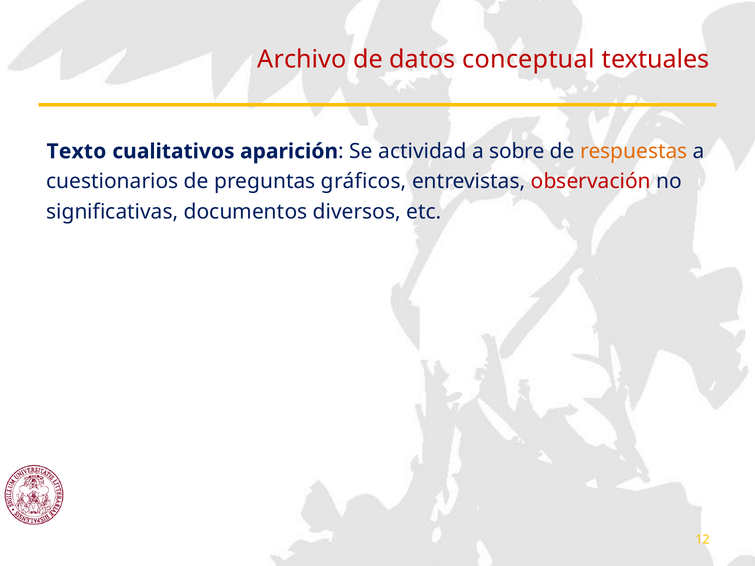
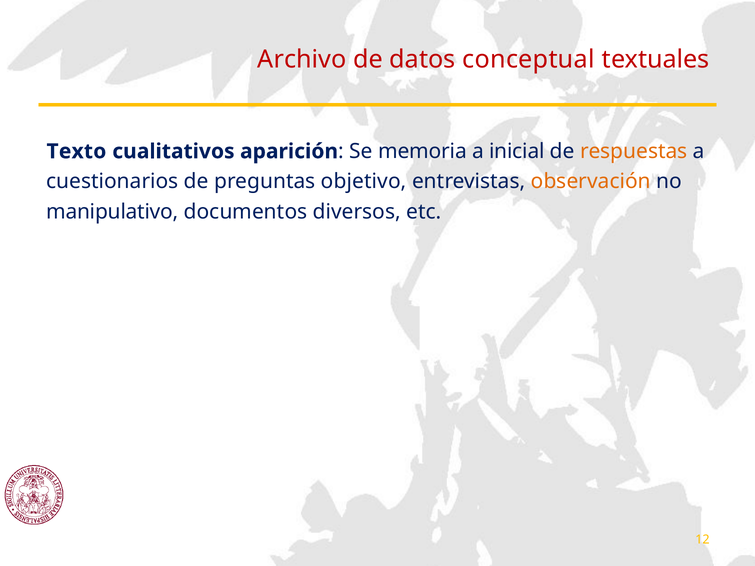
actividad: actividad -> memoria
sobre: sobre -> inicial
gráficos: gráficos -> objetivo
observación colour: red -> orange
significativas: significativas -> manipulativo
